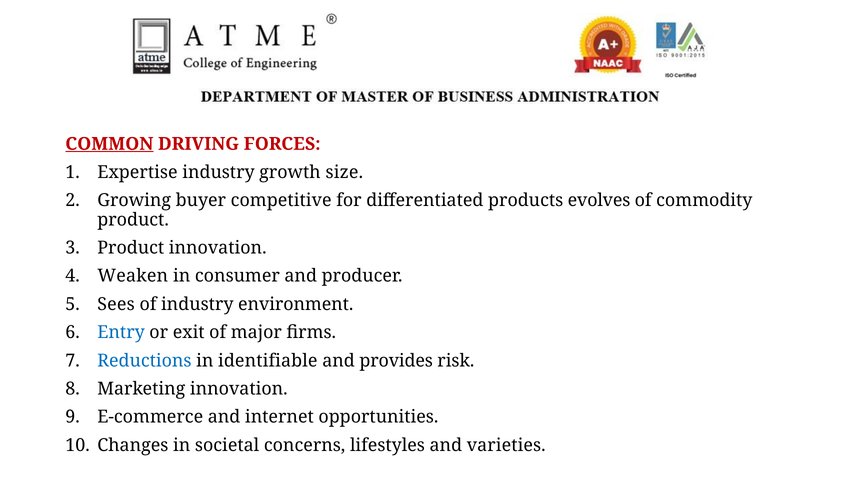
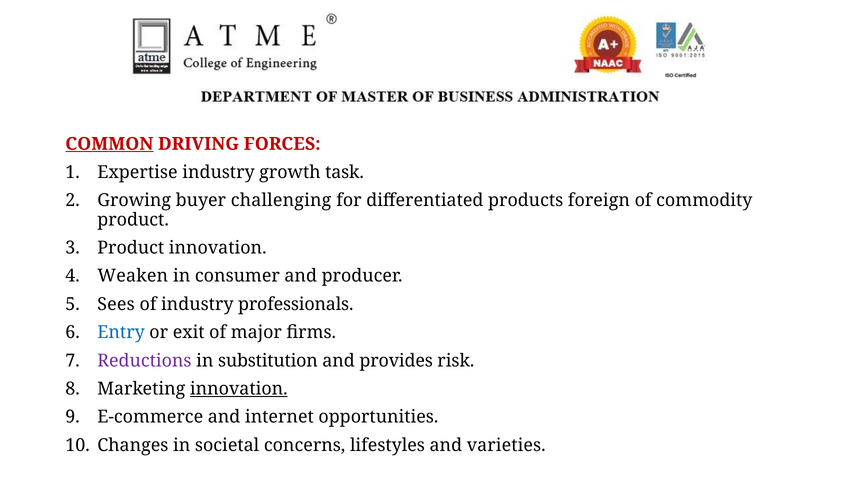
size: size -> task
competitive: competitive -> challenging
evolves: evolves -> foreign
environment: environment -> professionals
Reductions colour: blue -> purple
identifiable: identifiable -> substitution
innovation at (239, 388) underline: none -> present
